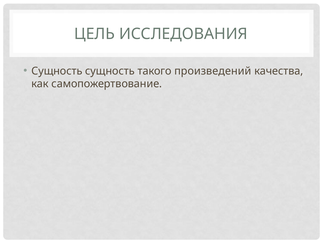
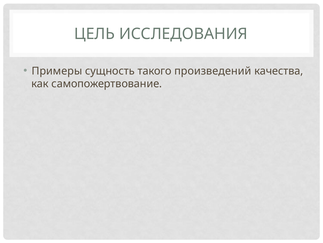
Сущность at (57, 71): Сущность -> Примеры
